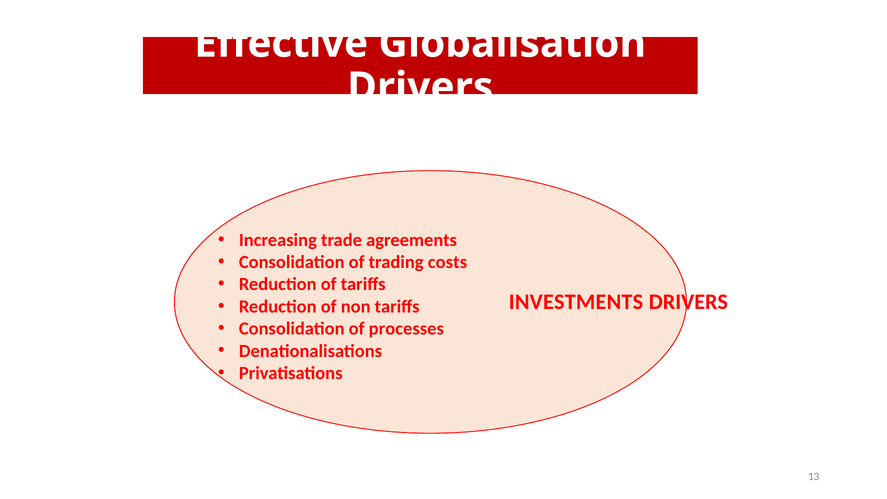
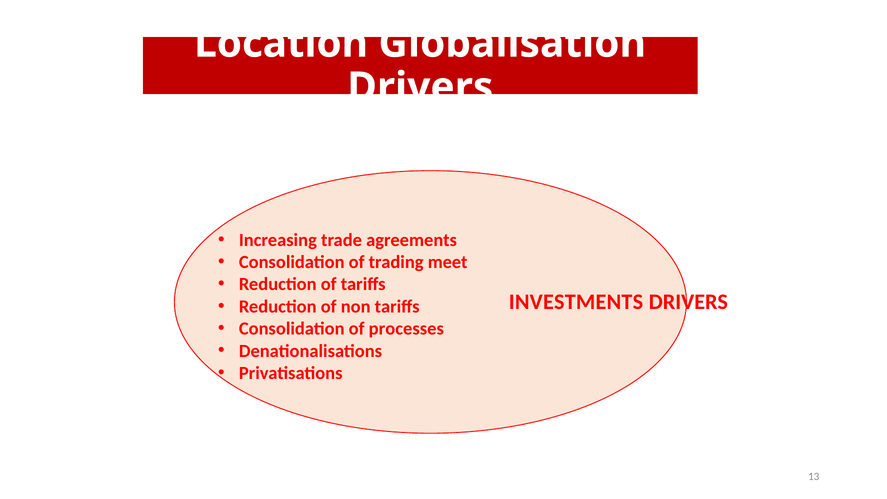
Effective: Effective -> Location
costs: costs -> meet
